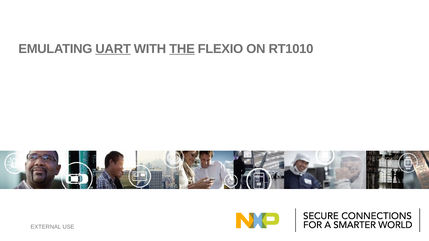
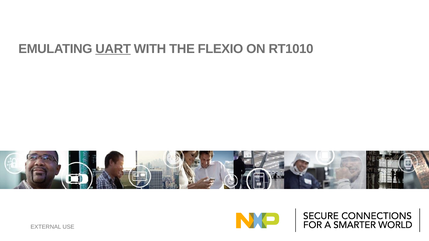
THE underline: present -> none
